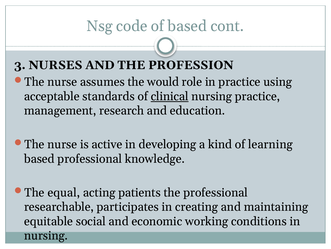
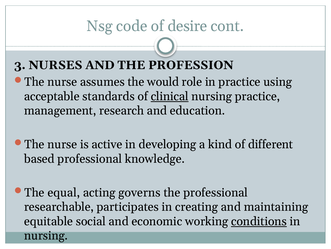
of based: based -> desire
learning: learning -> different
patients: patients -> governs
conditions underline: none -> present
